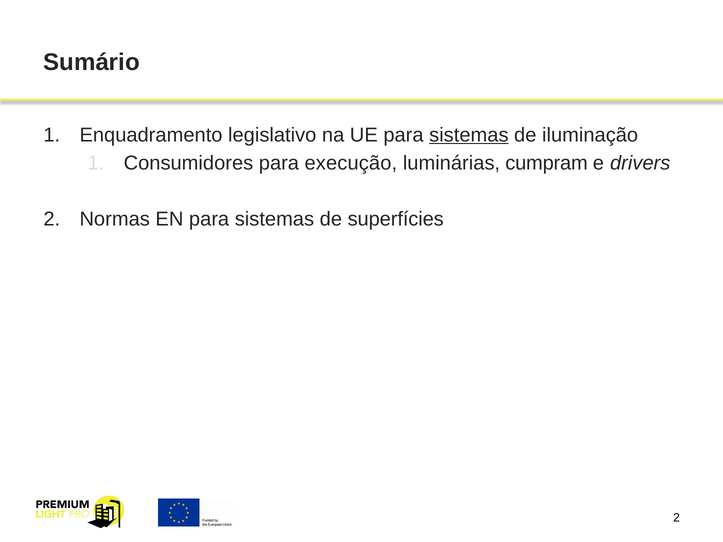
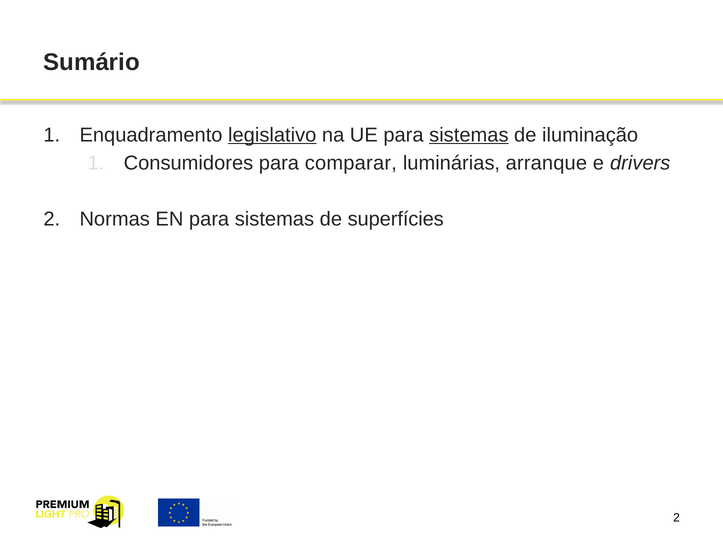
legislativo underline: none -> present
execução: execução -> comparar
cumpram: cumpram -> arranque
